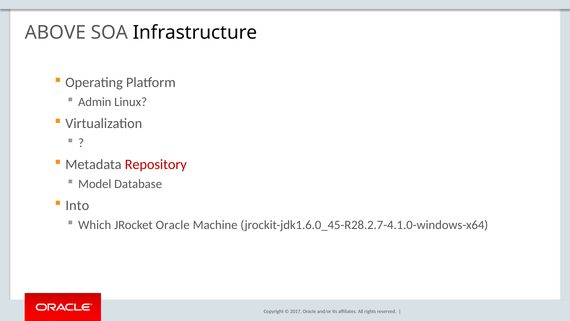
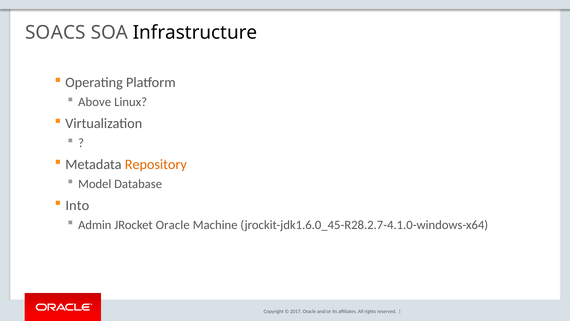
ABOVE: ABOVE -> SOACS
Admin: Admin -> Above
Repository colour: red -> orange
Which: Which -> Admin
